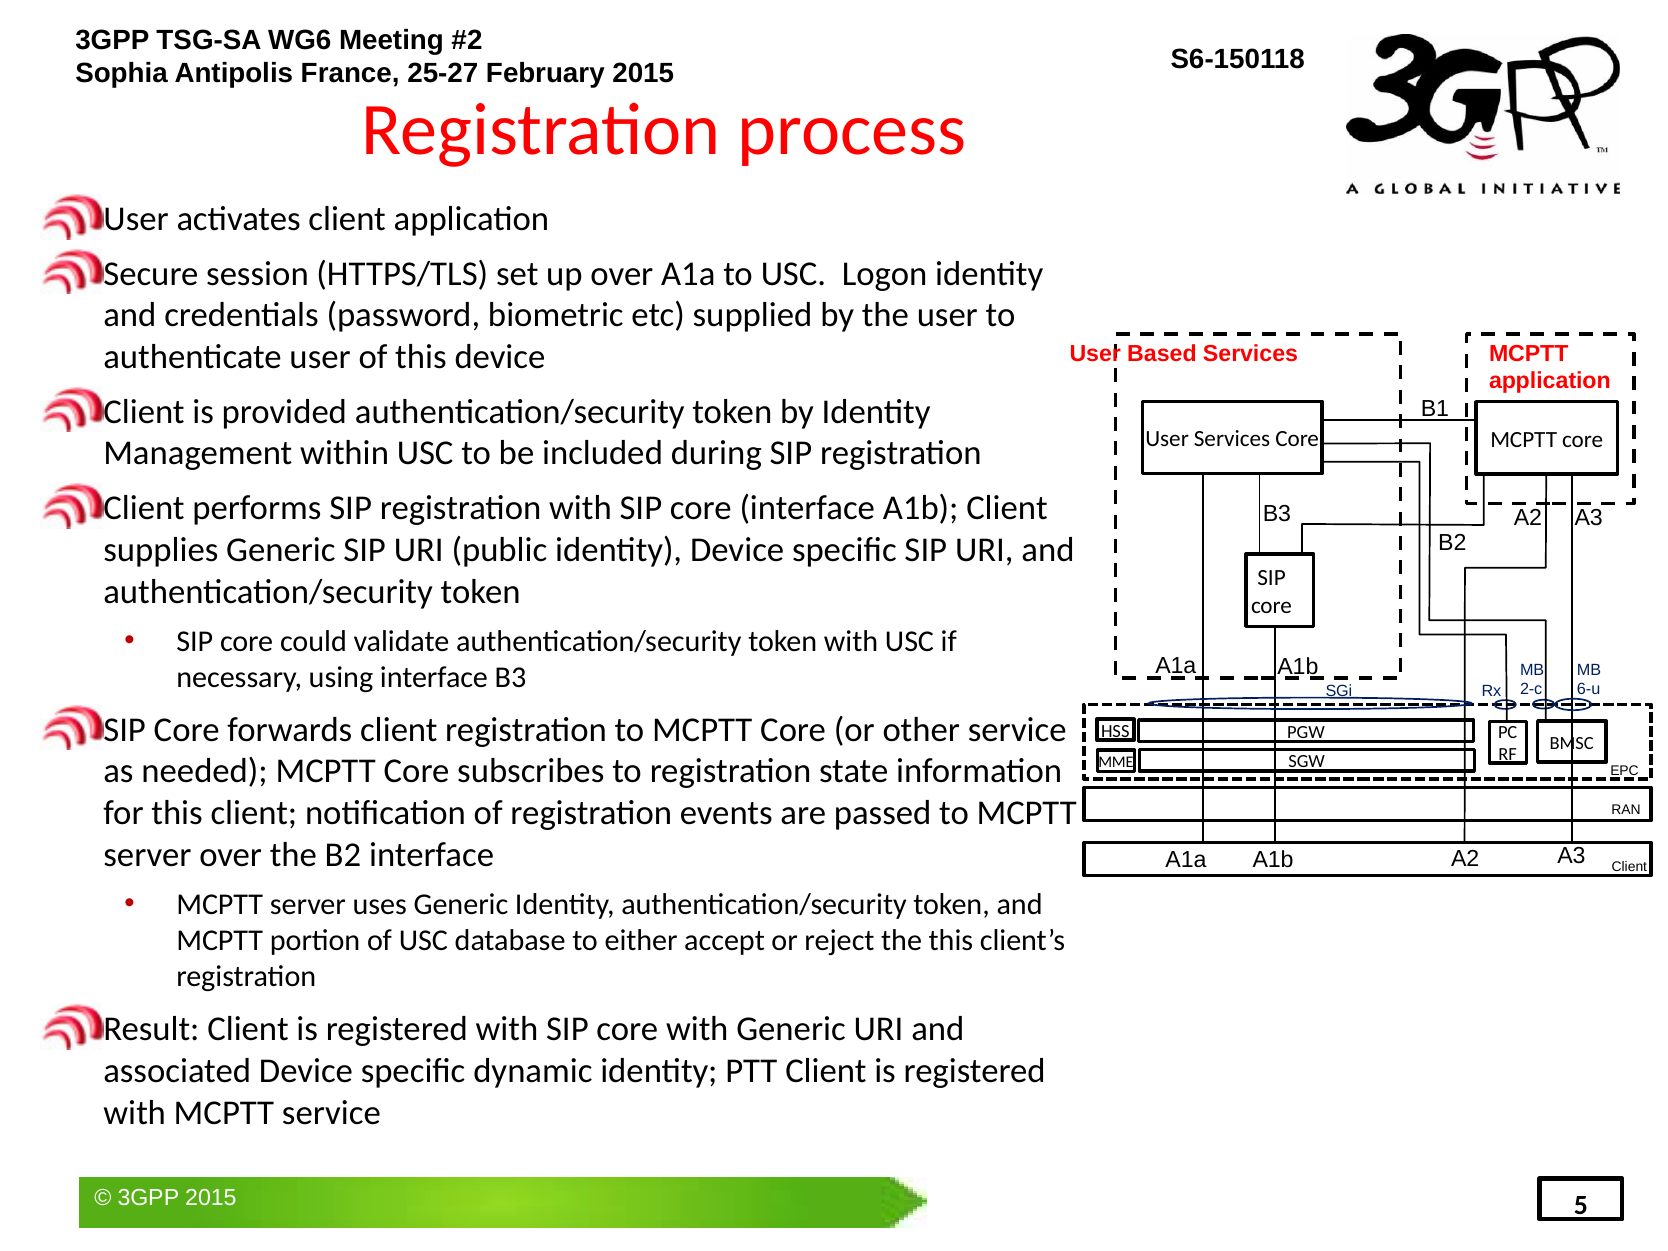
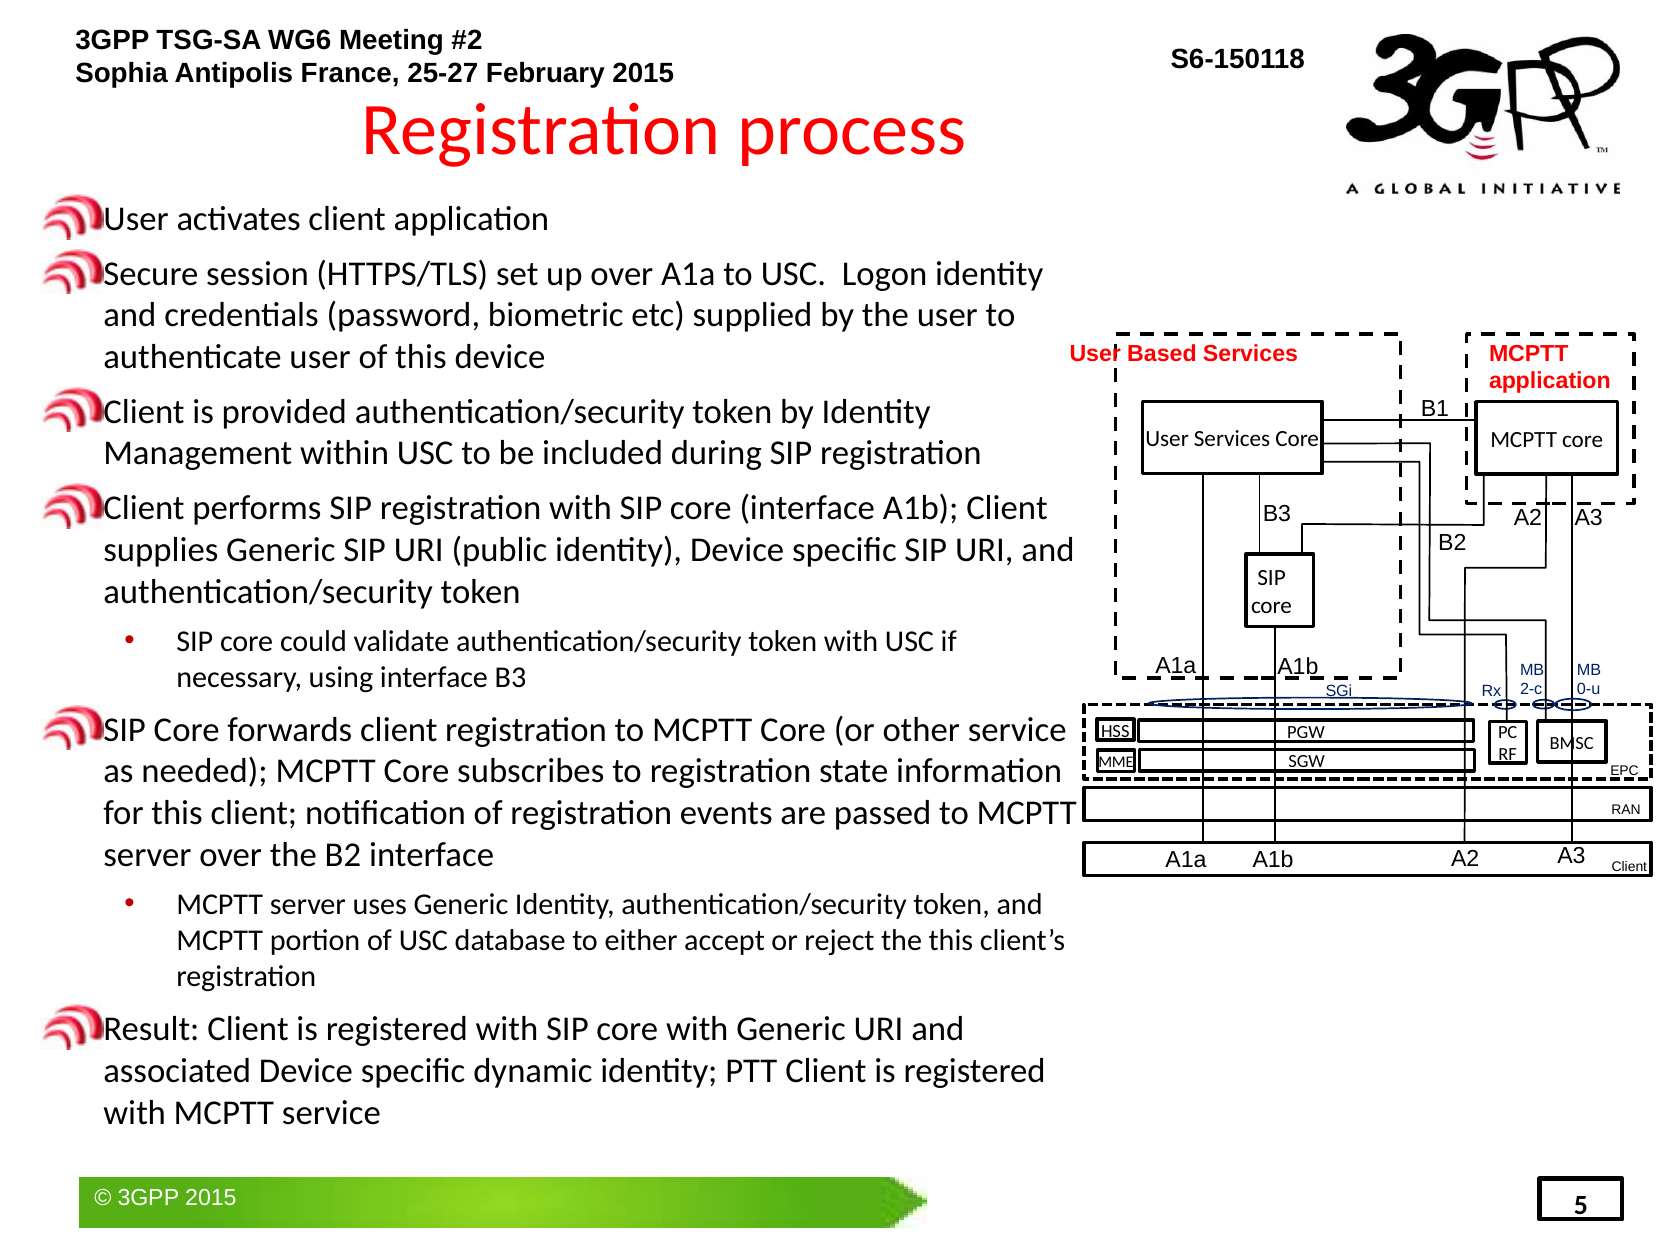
6-u: 6-u -> 0-u
